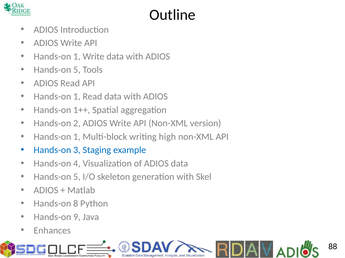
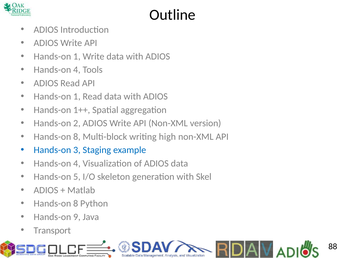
5 at (77, 70): 5 -> 4
1 at (77, 137): 1 -> 8
Enhances: Enhances -> Transport
